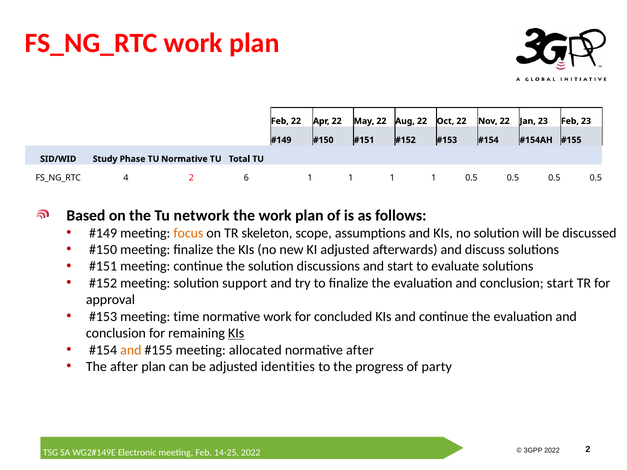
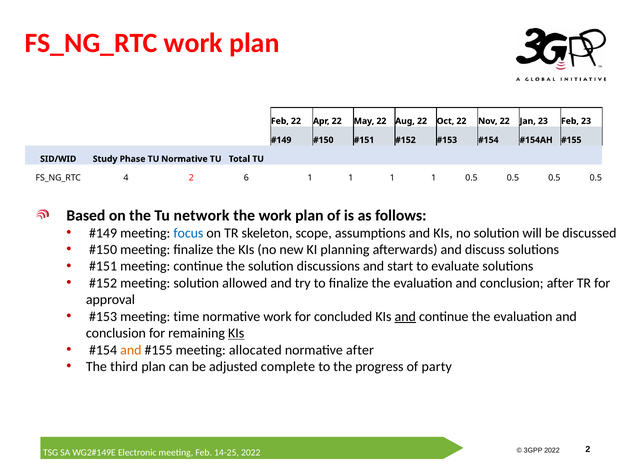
focus colour: orange -> blue
KI adjusted: adjusted -> planning
support: support -> allowed
conclusion start: start -> after
and at (405, 317) underline: none -> present
The after: after -> third
identities: identities -> complete
